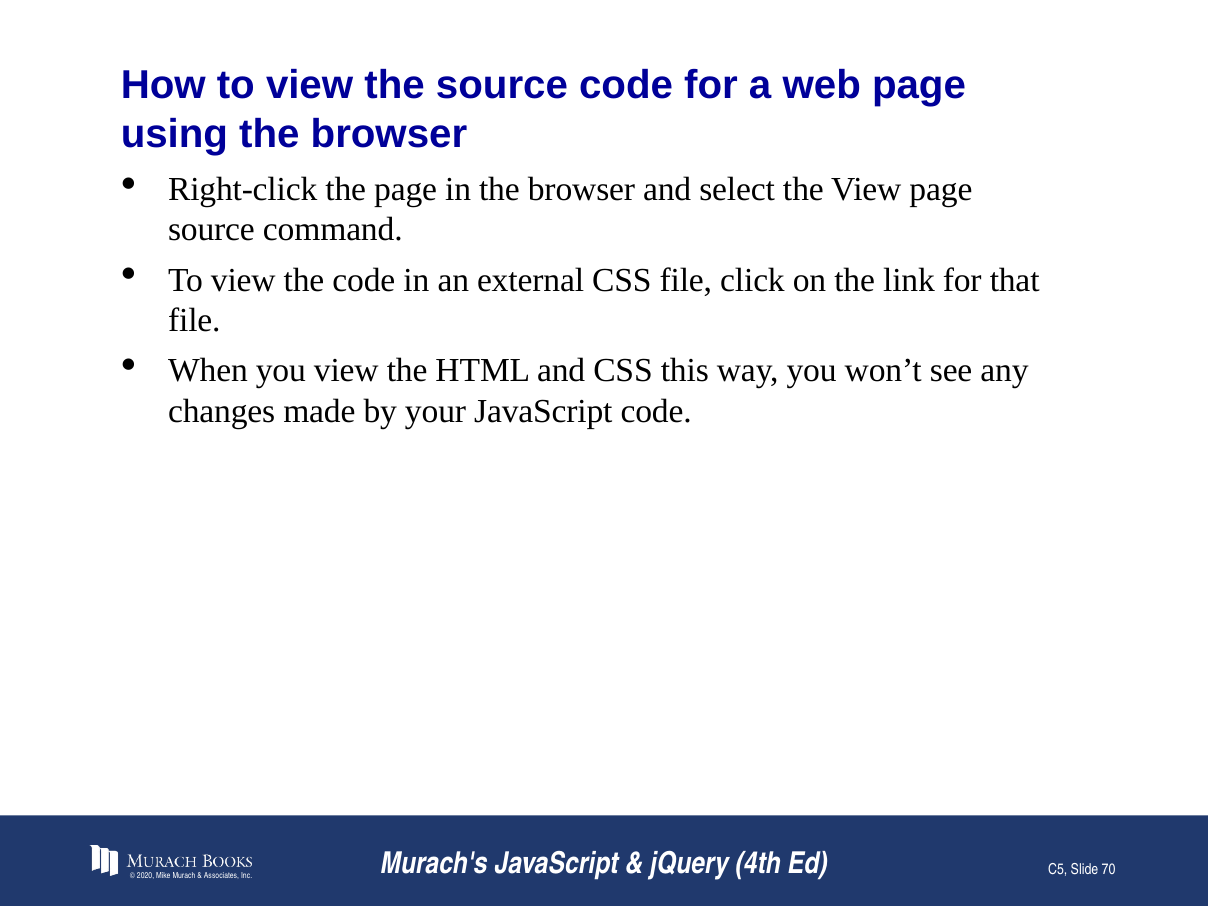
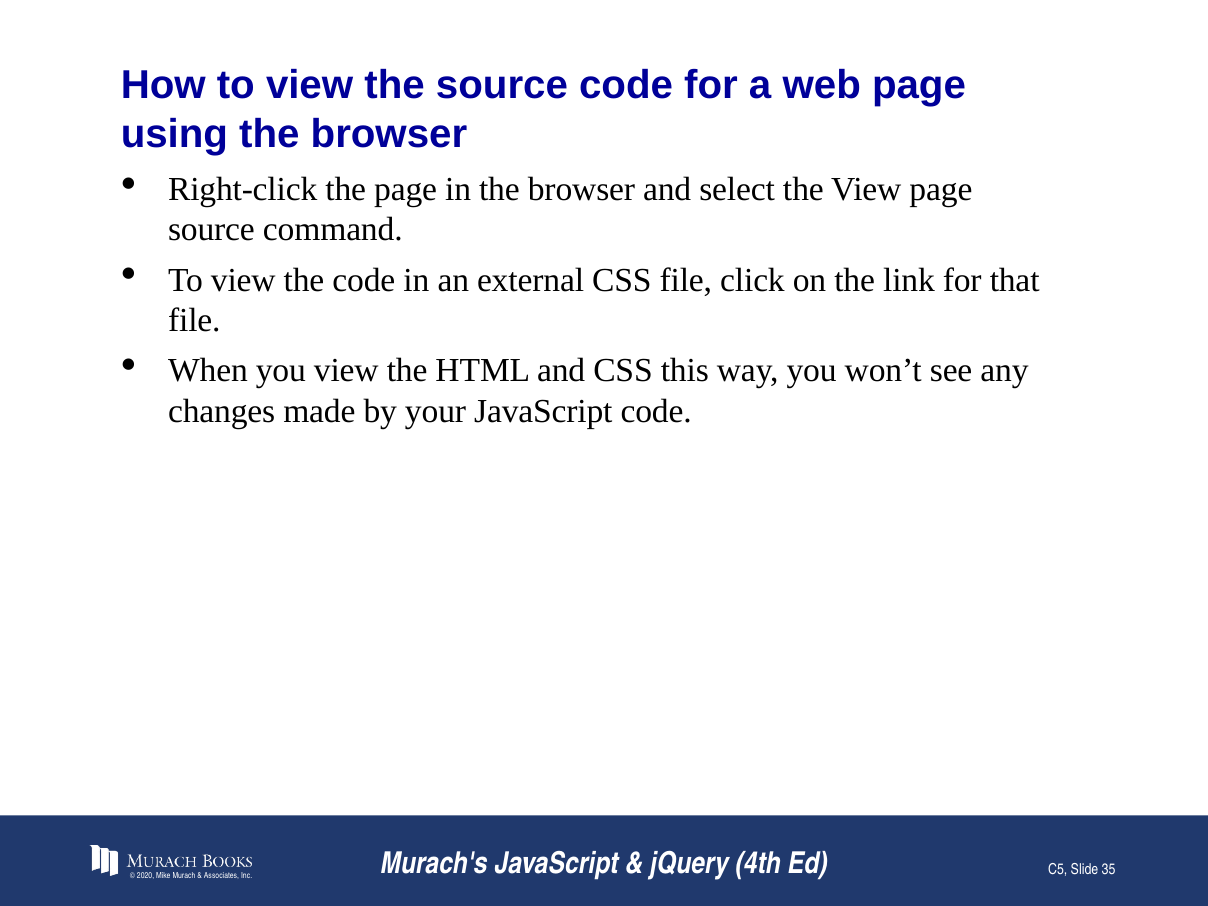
70: 70 -> 35
